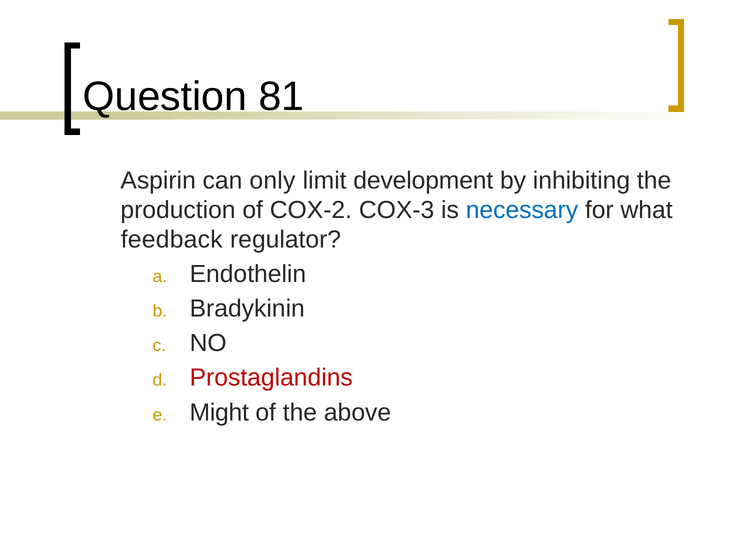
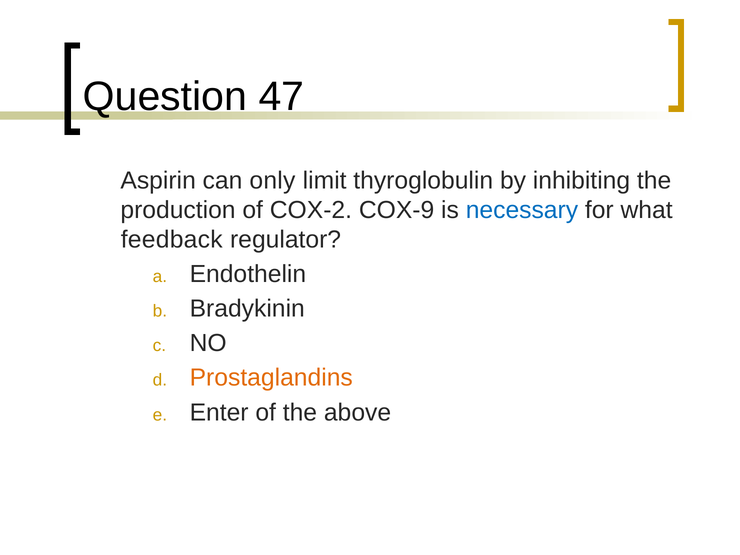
81: 81 -> 47
development: development -> thyroglobulin
COX-3: COX-3 -> COX-9
Prostaglandins colour: red -> orange
Might: Might -> Enter
